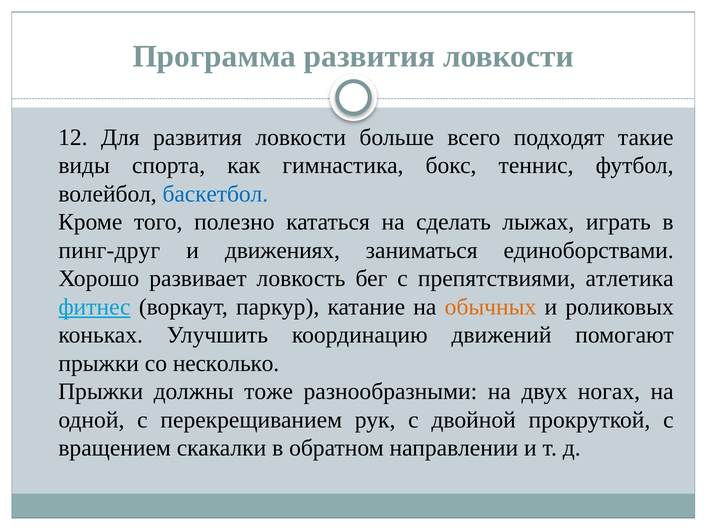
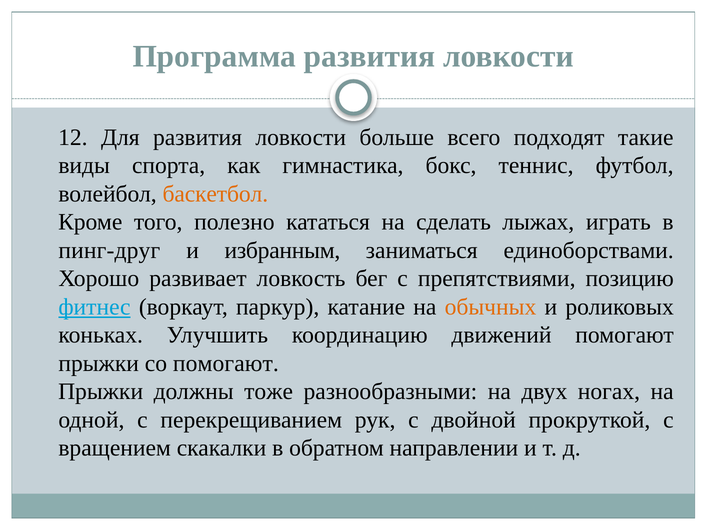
баскетбол colour: blue -> orange
движениях: движениях -> избранным
атлетика: атлетика -> позицию
со несколько: несколько -> помогают
